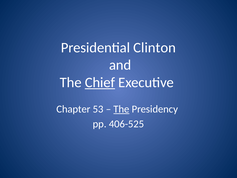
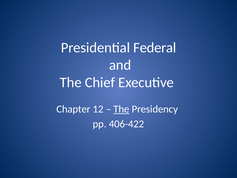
Clinton: Clinton -> Federal
Chief underline: present -> none
53: 53 -> 12
406-525: 406-525 -> 406-422
